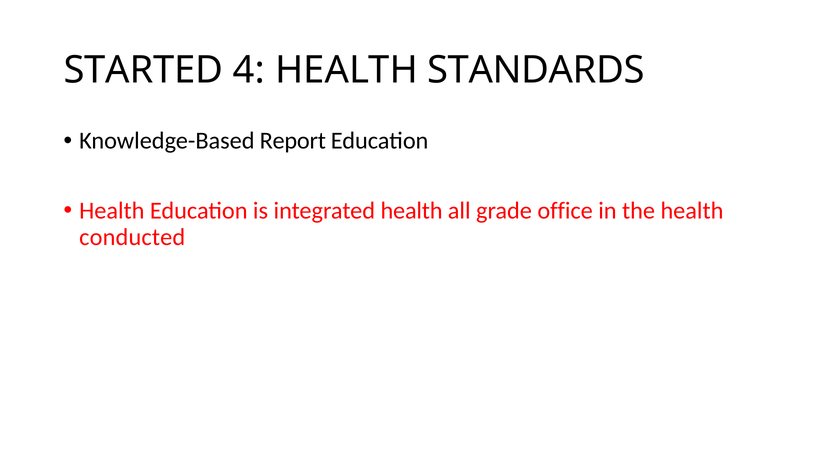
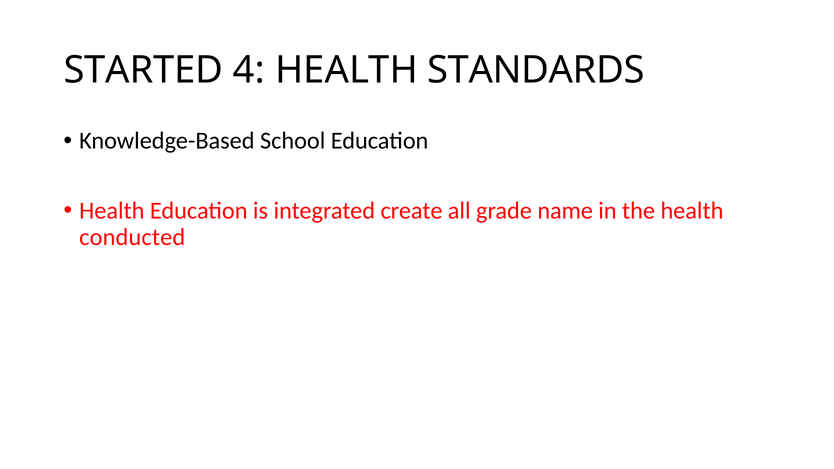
Report: Report -> School
integrated health: health -> create
office: office -> name
